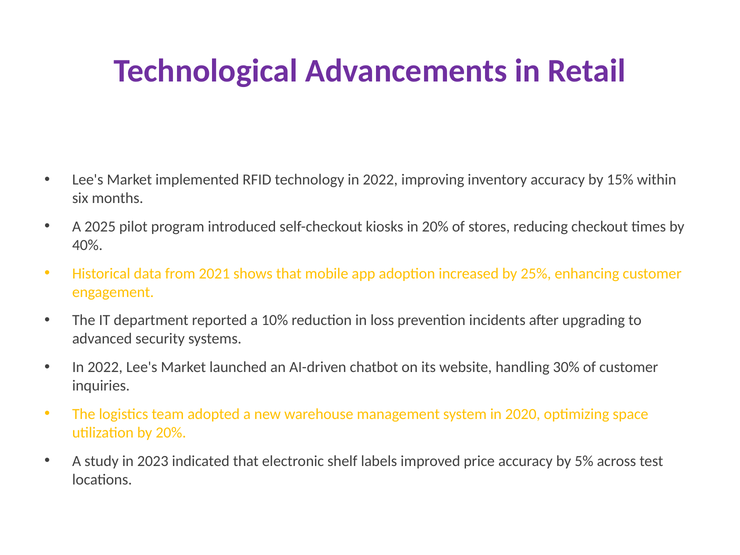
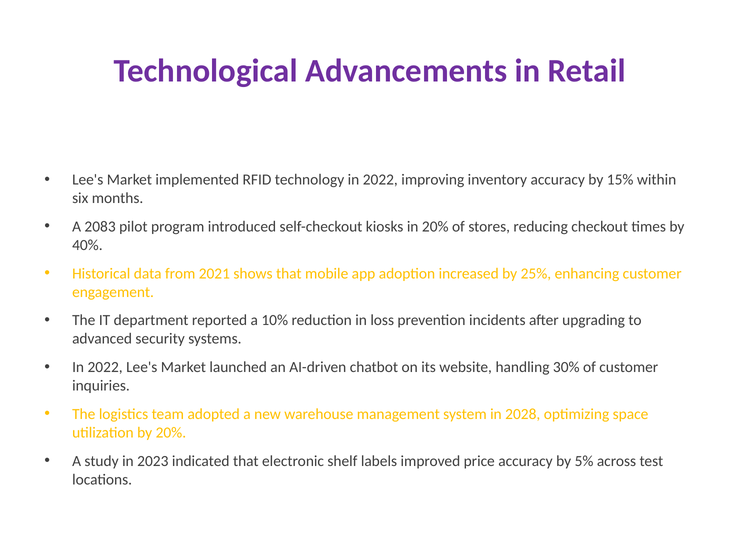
2025: 2025 -> 2083
2020: 2020 -> 2028
